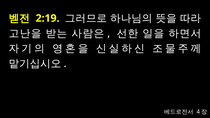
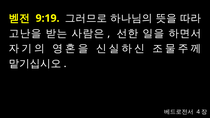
2:19: 2:19 -> 9:19
